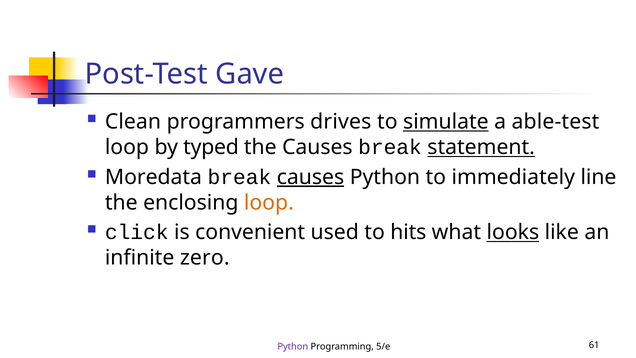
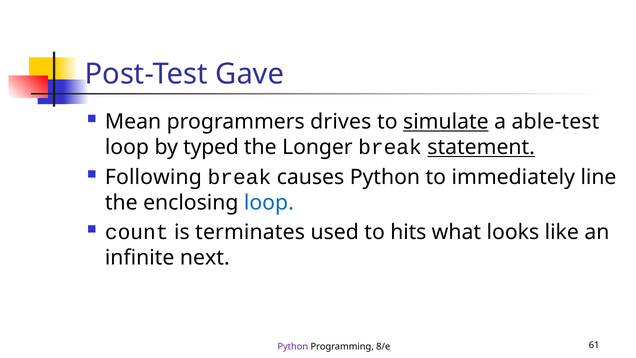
Clean: Clean -> Mean
the Causes: Causes -> Longer
Moredata: Moredata -> Following
causes at (311, 177) underline: present -> none
loop at (269, 202) colour: orange -> blue
click: click -> count
convenient: convenient -> terminates
looks underline: present -> none
zero: zero -> next
5/e: 5/e -> 8/e
